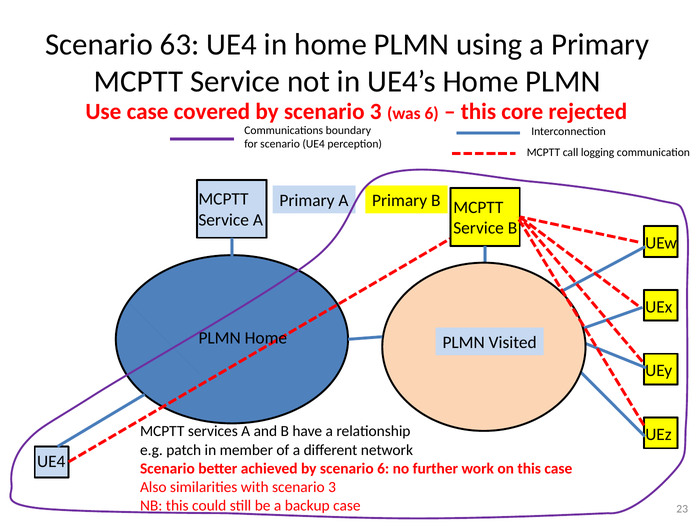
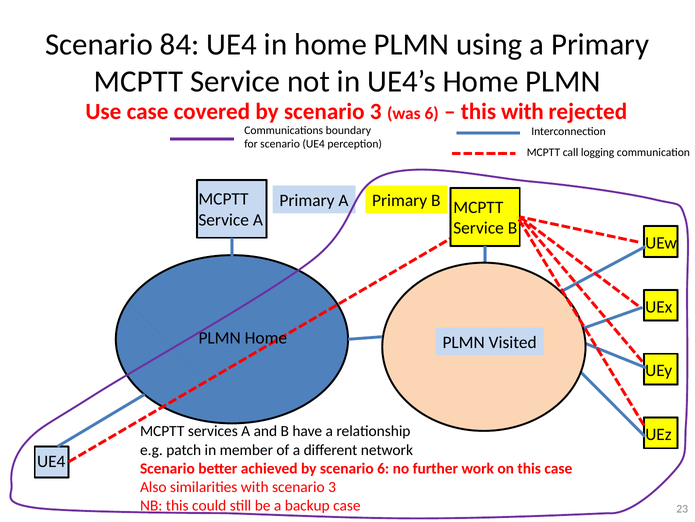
63: 63 -> 84
this core: core -> with
